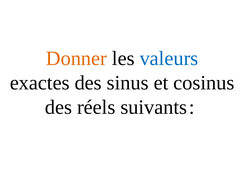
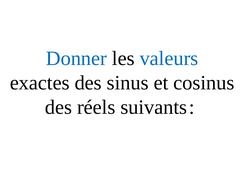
Donner colour: orange -> blue
